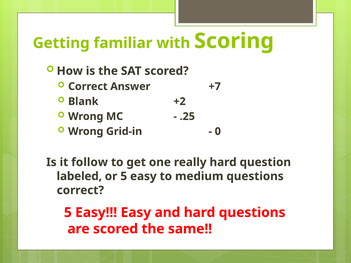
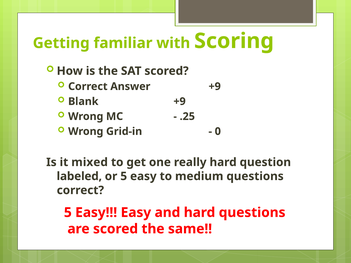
Answer +7: +7 -> +9
Blank +2: +2 -> +9
follow: follow -> mixed
